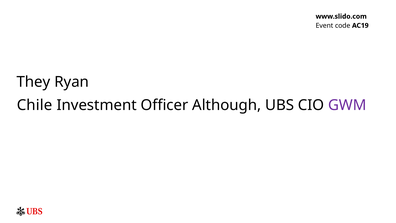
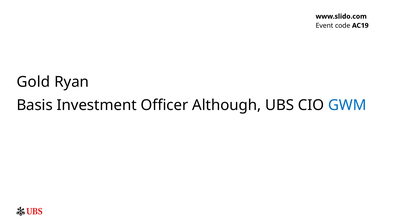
They: They -> Gold
Chile: Chile -> Basis
GWM colour: purple -> blue
